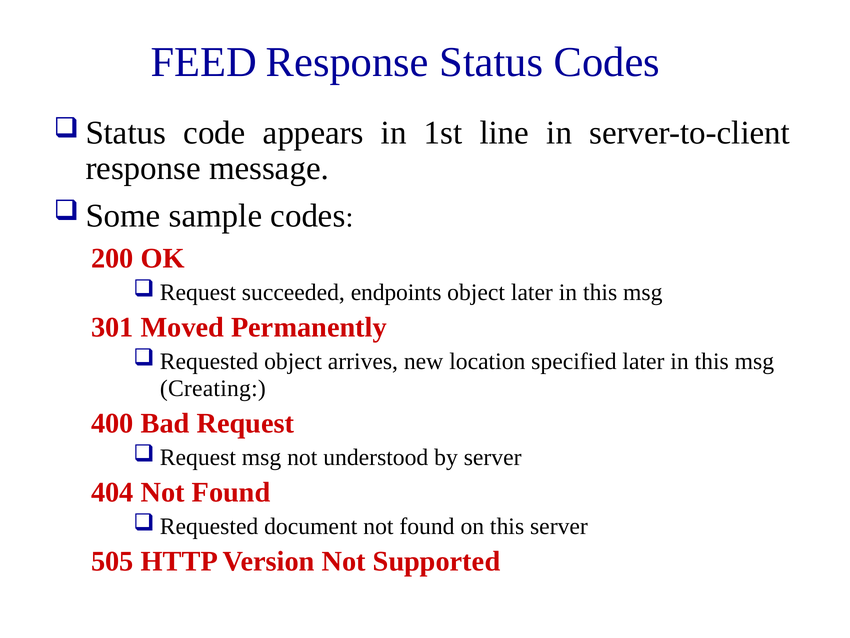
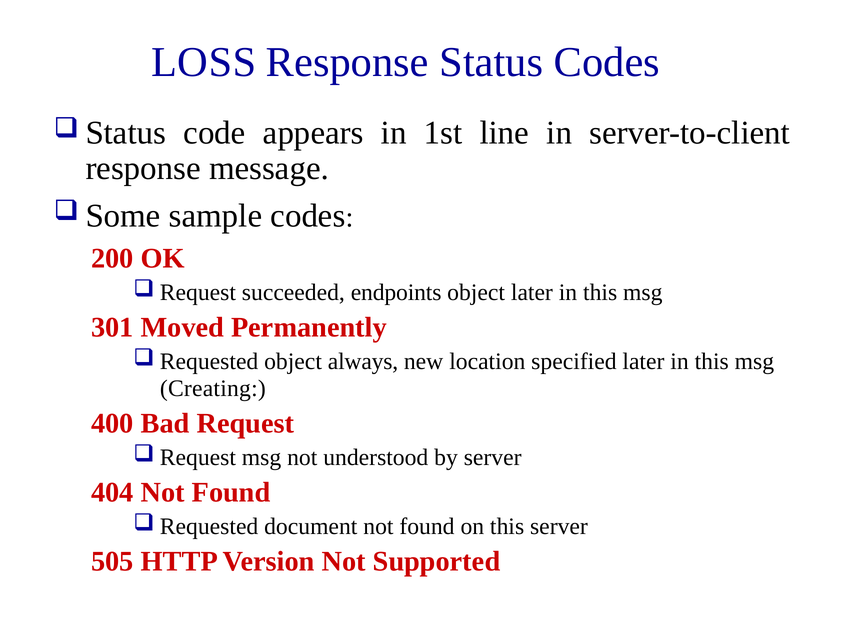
FEED: FEED -> LOSS
arrives: arrives -> always
